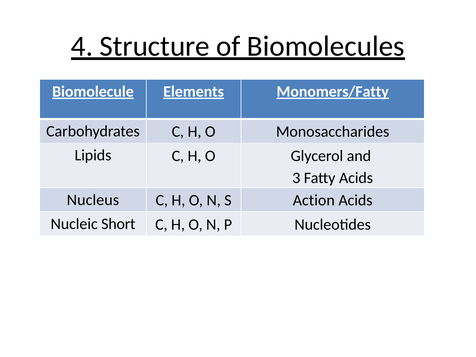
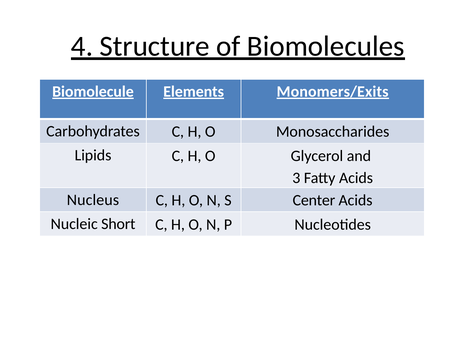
Monomers/Fatty: Monomers/Fatty -> Monomers/Exits
Action: Action -> Center
